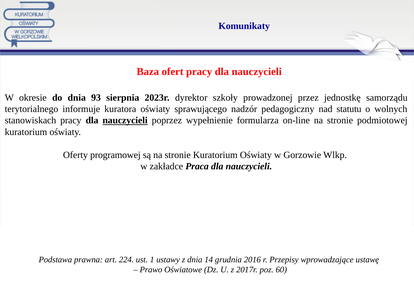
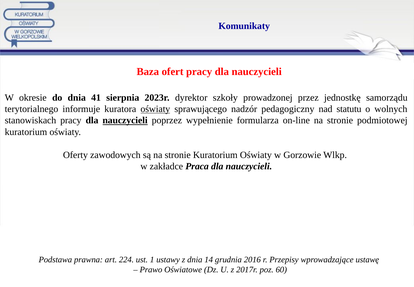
93: 93 -> 41
oświaty at (155, 109) underline: none -> present
programowej: programowej -> zawodowych
